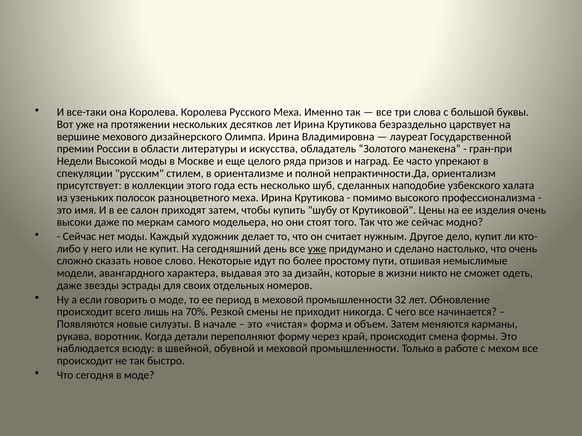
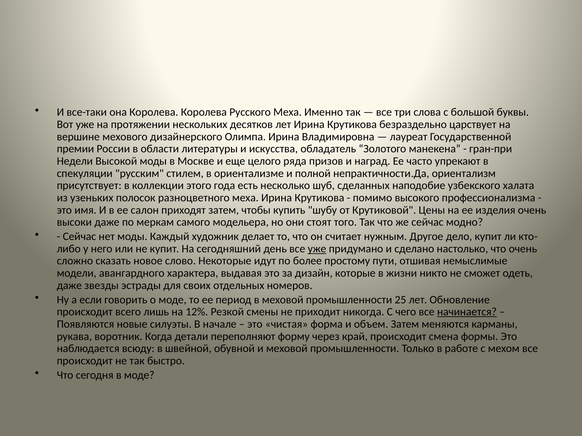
32: 32 -> 25
70%: 70% -> 12%
начинается underline: none -> present
